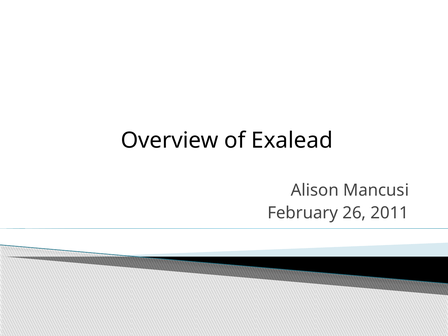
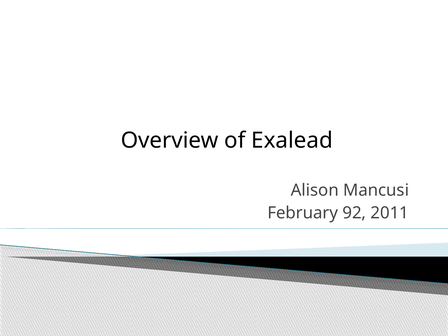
26: 26 -> 92
